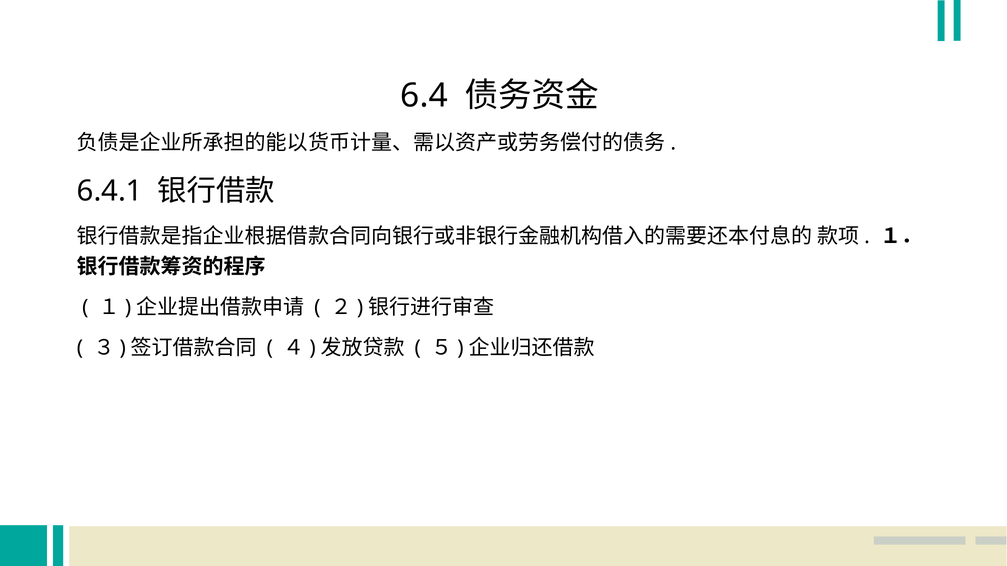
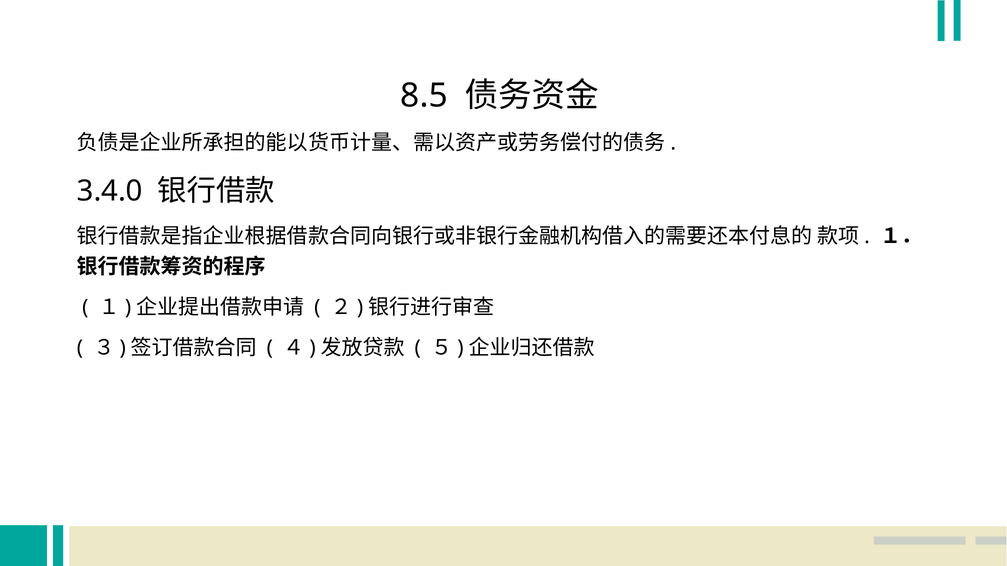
6.4: 6.4 -> 8.5
6.4.1: 6.4.1 -> 3.4.0
